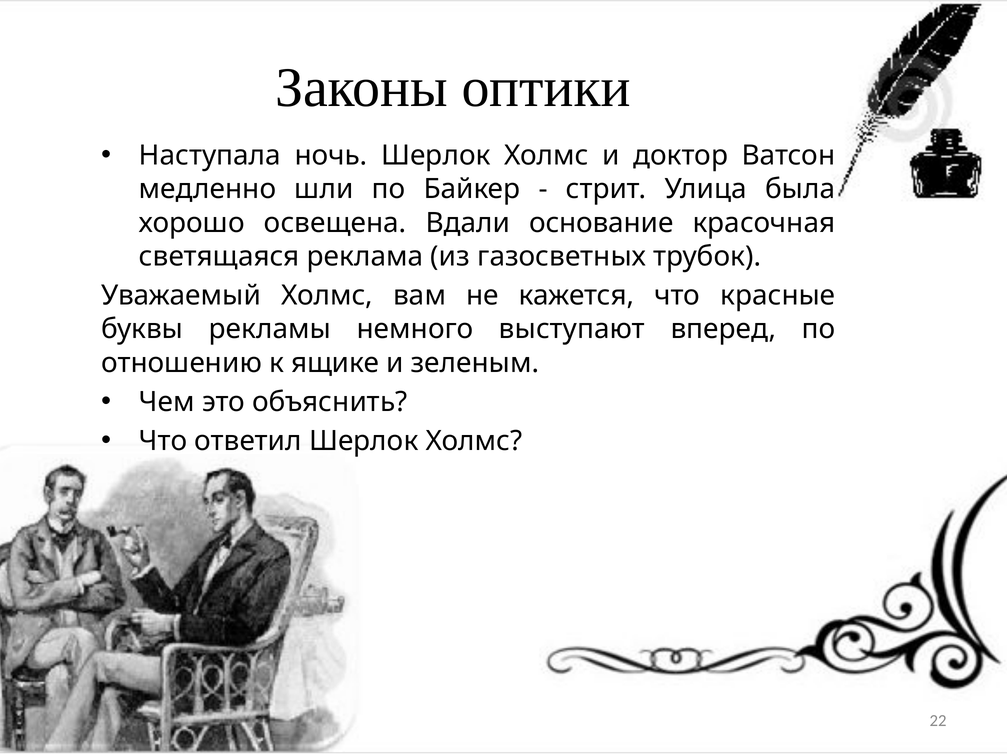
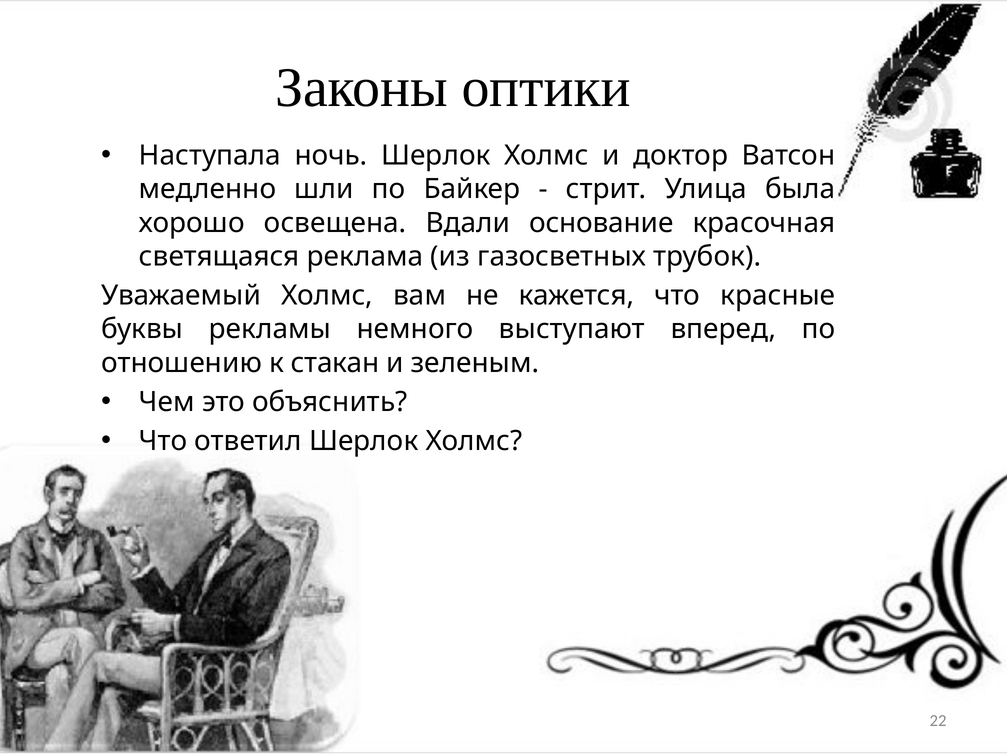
ящике: ящике -> стакан
